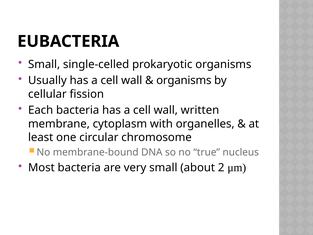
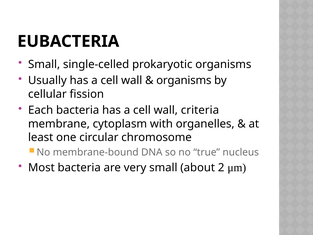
written: written -> criteria
